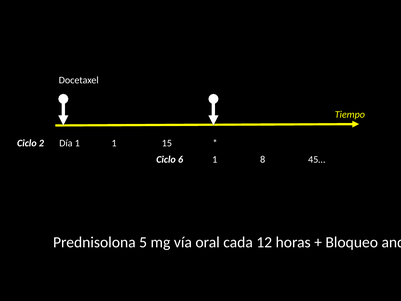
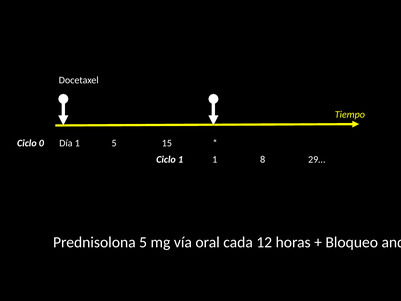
2: 2 -> 0
1 1: 1 -> 5
Ciclo 6: 6 -> 1
45…: 45… -> 29…
